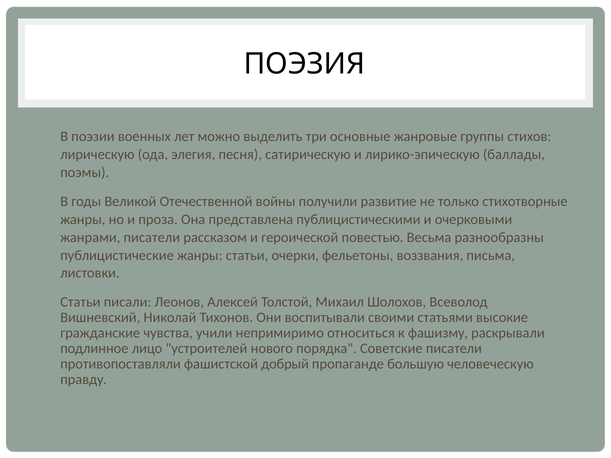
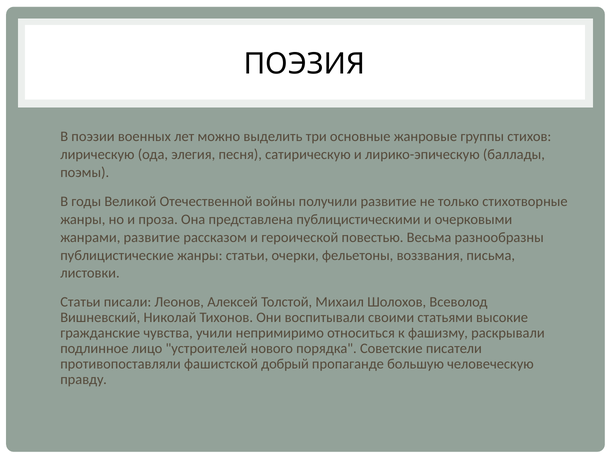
жанрами писатели: писатели -> развитие
